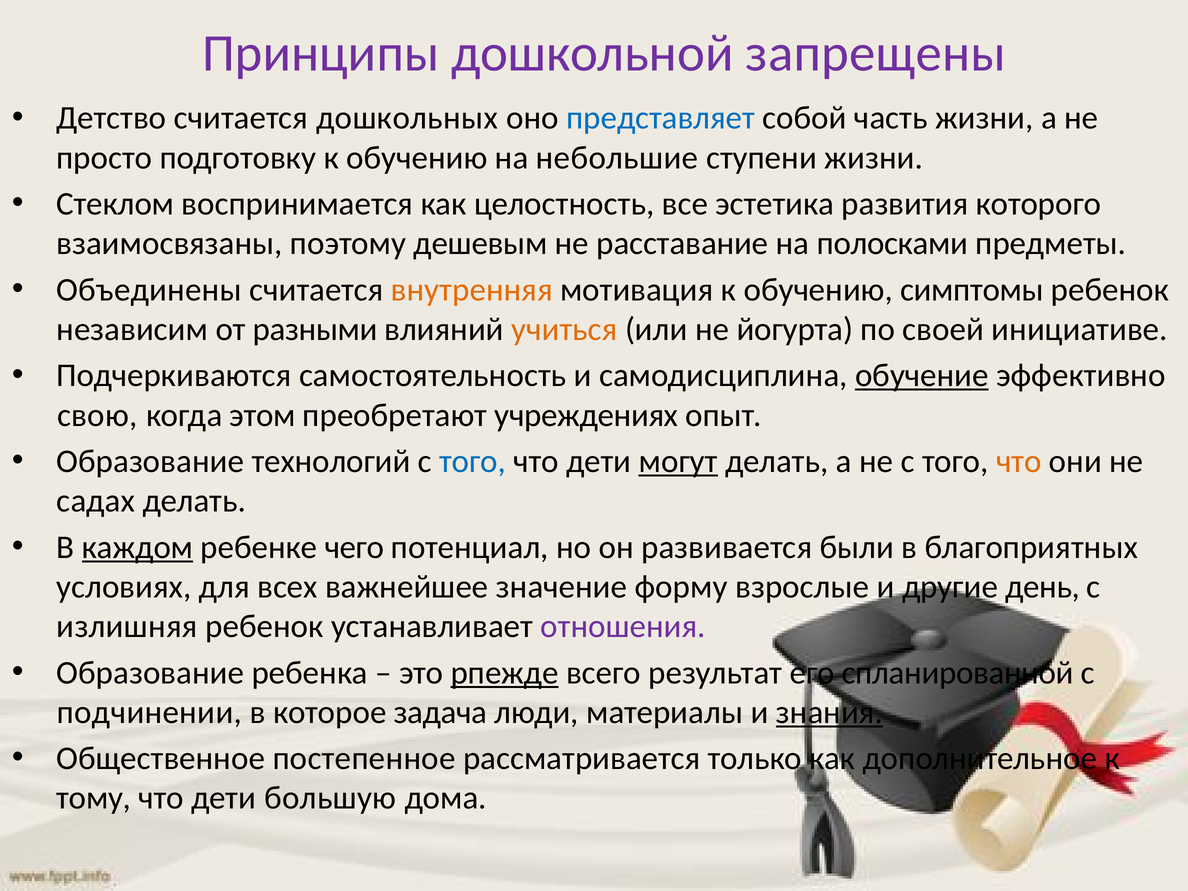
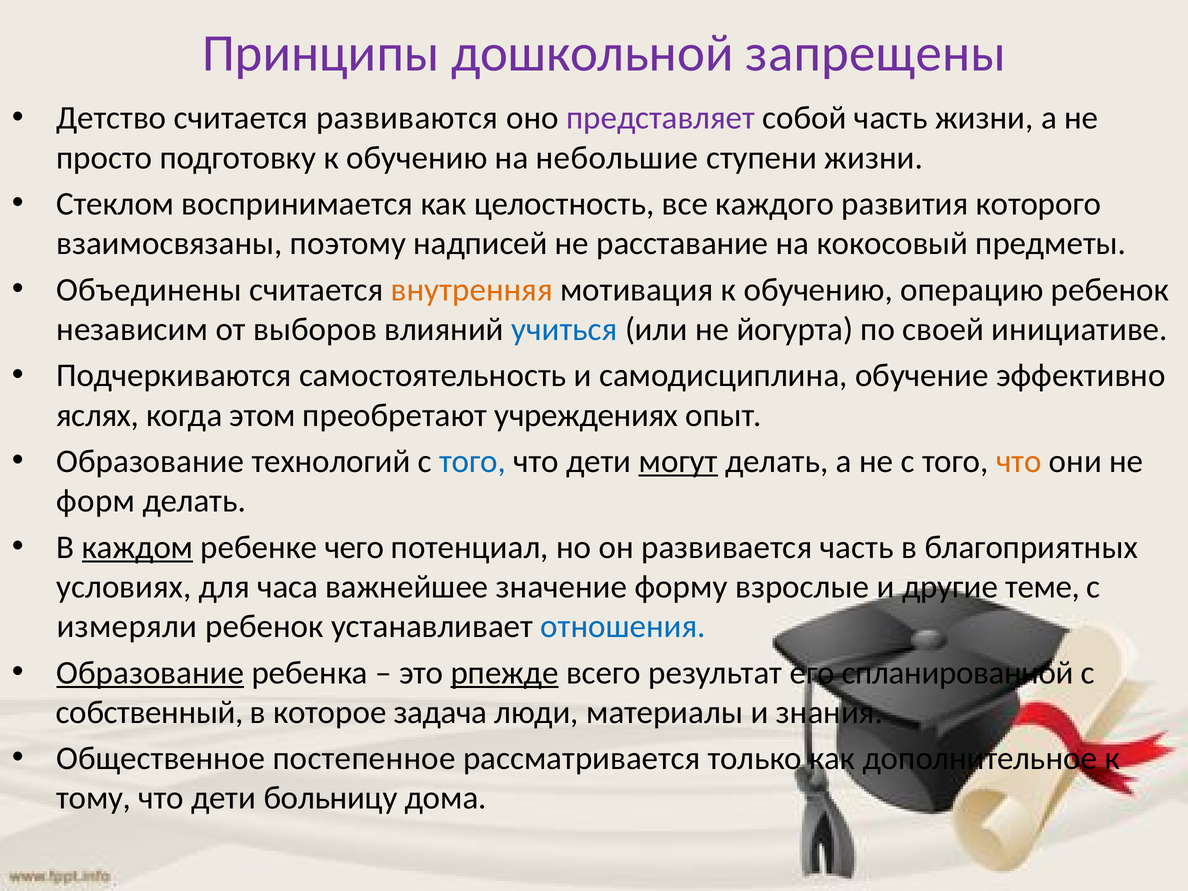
дошкольных: дошкольных -> развиваются
представляет colour: blue -> purple
эстетика: эстетика -> каждого
дешевым: дешевым -> надписей
полосками: полосками -> кокосовый
симптомы: симптомы -> операцию
разными: разными -> выборов
учиться colour: orange -> blue
обучение underline: present -> none
свою: свою -> яслях
садах: садах -> форм
развивается были: были -> часть
всех: всех -> часа
день: день -> теме
излишняя: излишняя -> измеряли
отношения colour: purple -> blue
Образование at (150, 673) underline: none -> present
подчинении: подчинении -> собственный
знания underline: present -> none
большую: большую -> больницу
